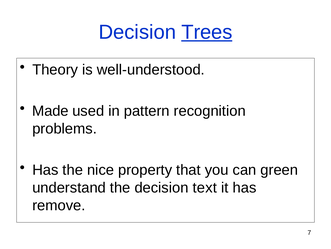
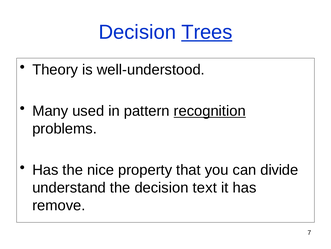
Made: Made -> Many
recognition underline: none -> present
green: green -> divide
